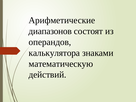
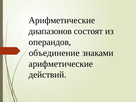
калькулятора: калькулятора -> объединение
математическую at (61, 64): математическую -> арифметические
